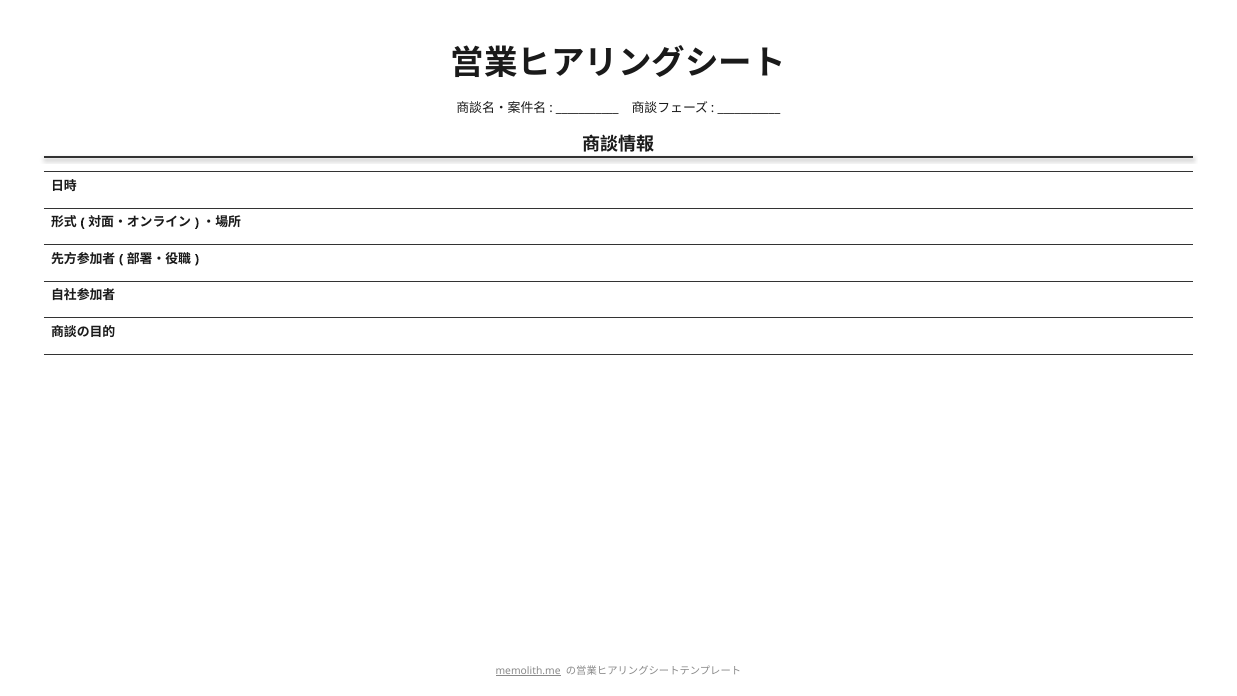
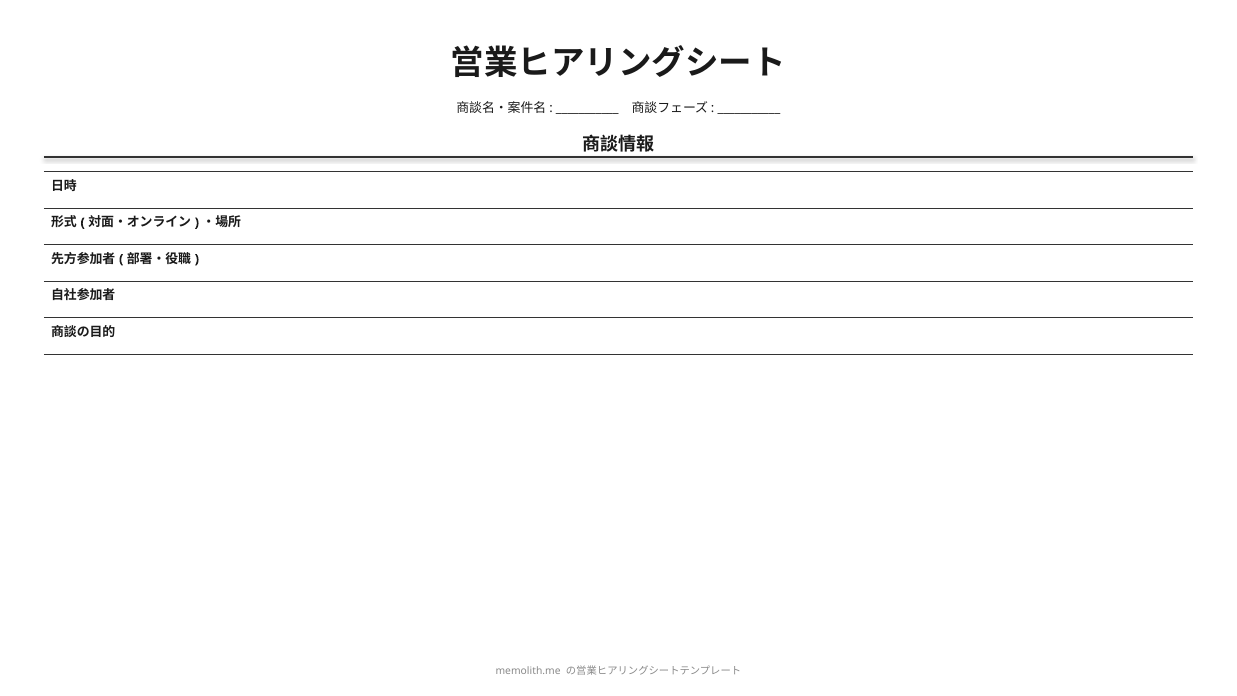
memolith.me underline: present -> none
